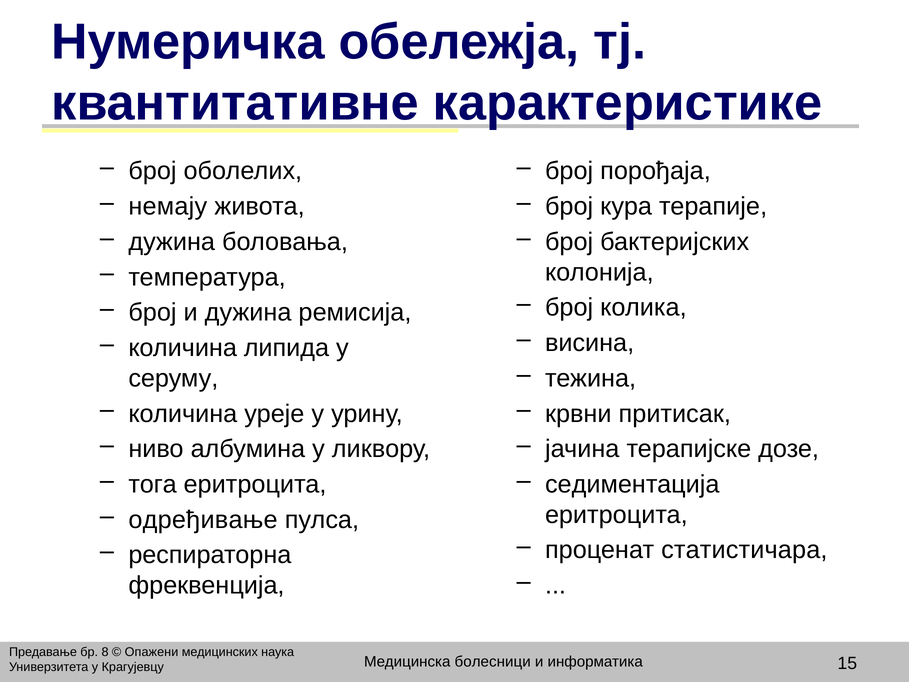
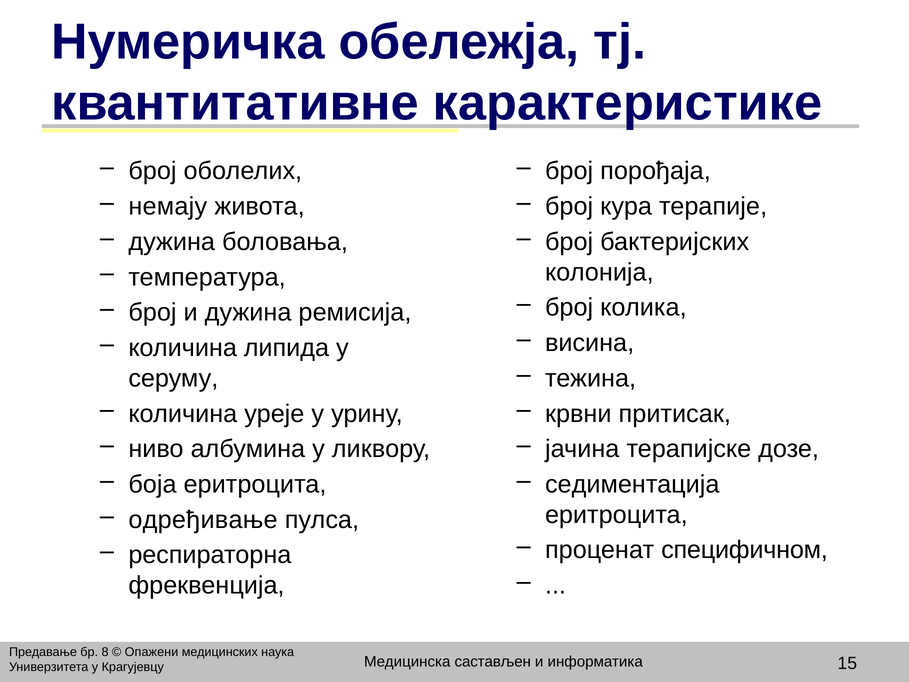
тога: тога -> боја
статистичара: статистичара -> специфичном
болесници: болесници -> састављен
